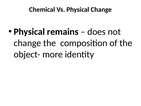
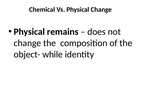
more: more -> while
